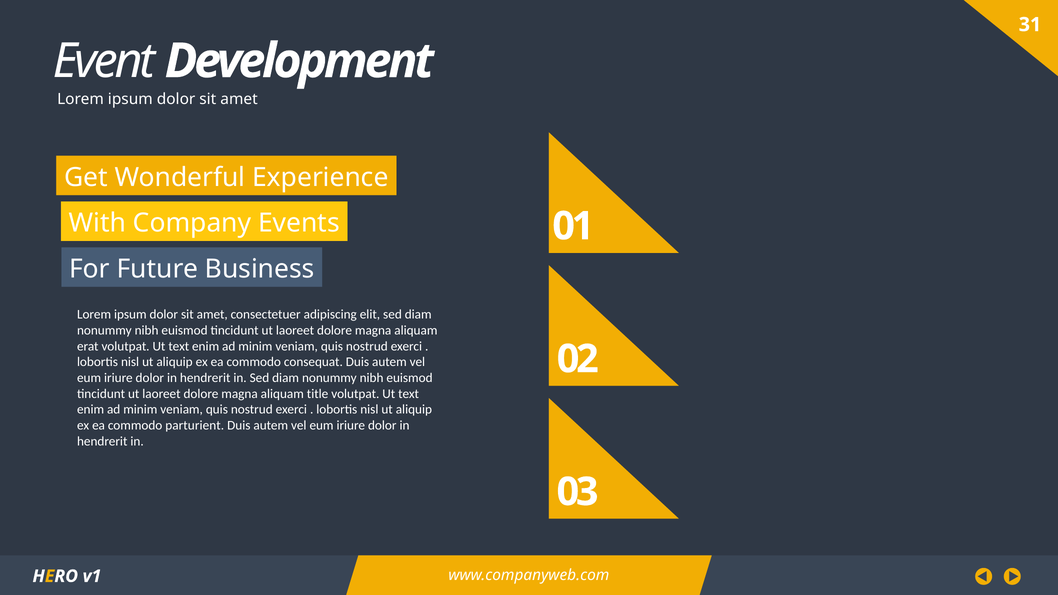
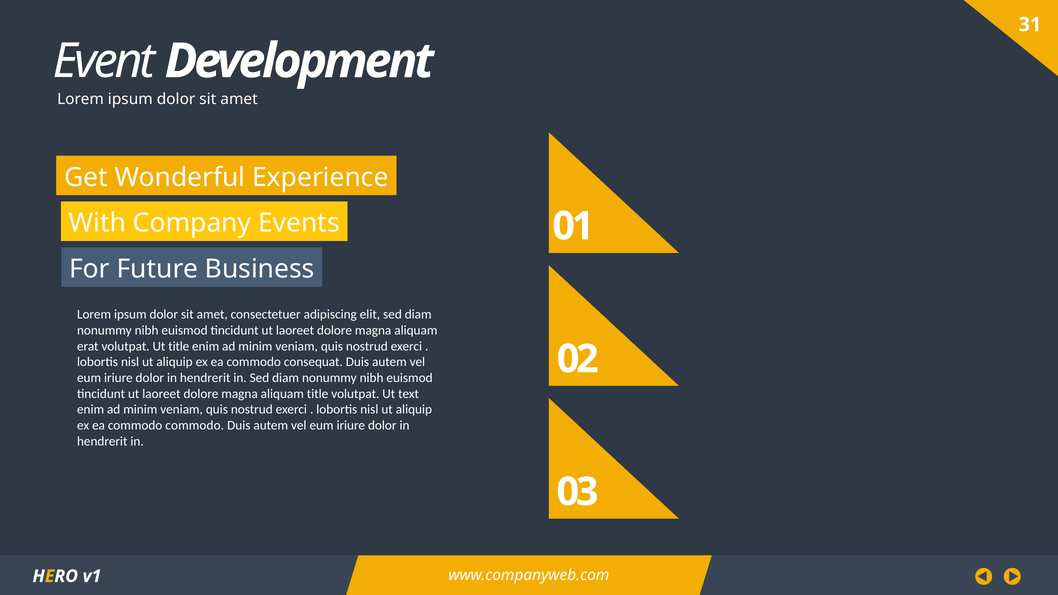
erat volutpat Ut text: text -> title
commodo parturient: parturient -> commodo
